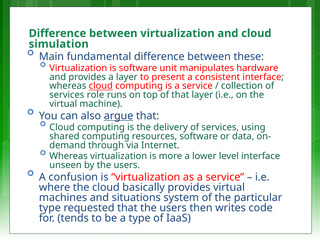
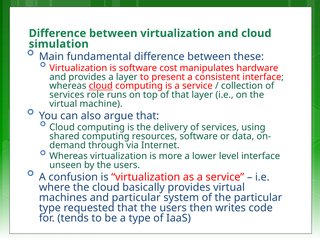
unit: unit -> cost
argue underline: present -> none
and situations: situations -> particular
